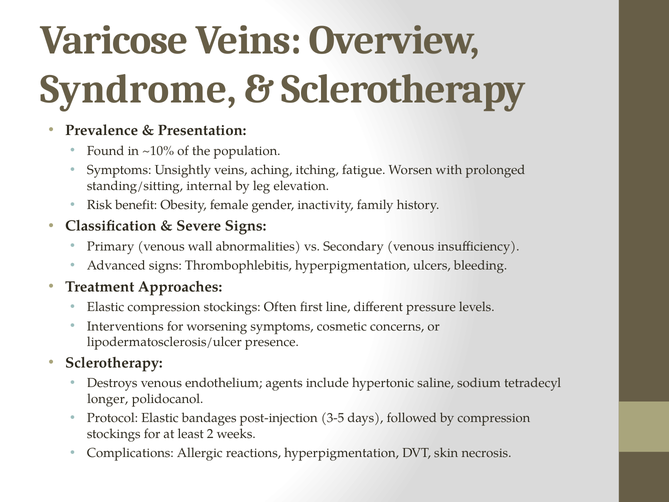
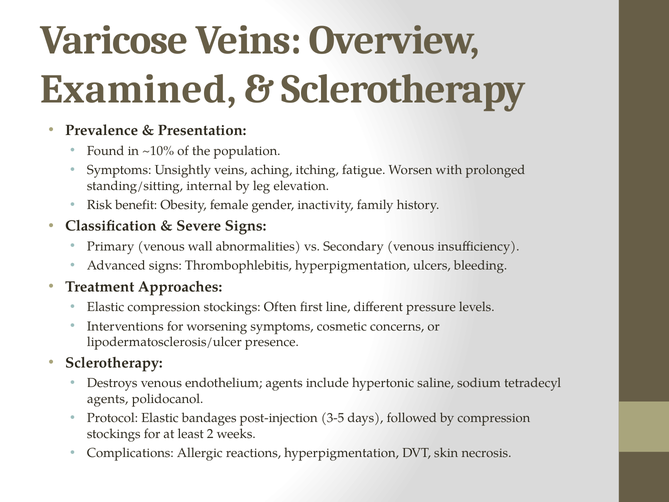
Syndrome: Syndrome -> Examined
longer at (108, 399): longer -> agents
